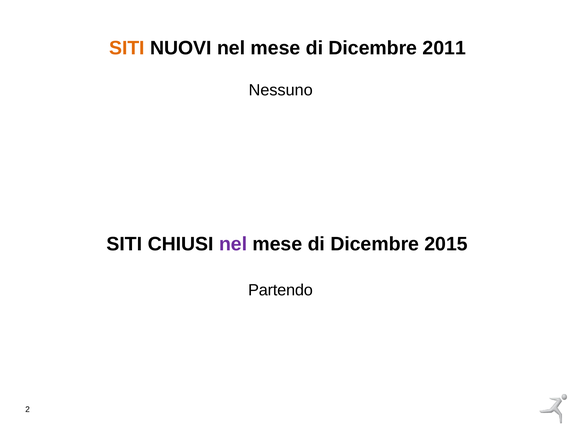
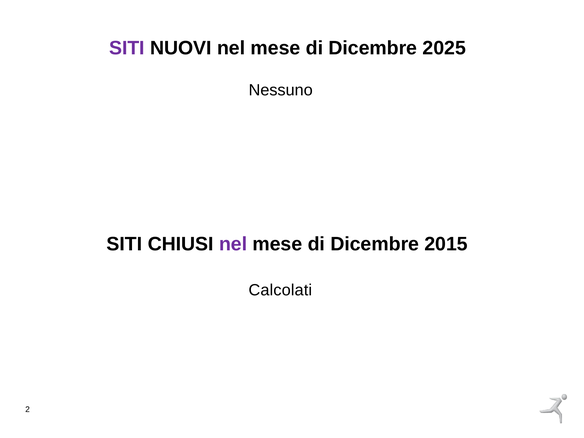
SITI at (127, 48) colour: orange -> purple
2011: 2011 -> 2025
Partendo: Partendo -> Calcolati
